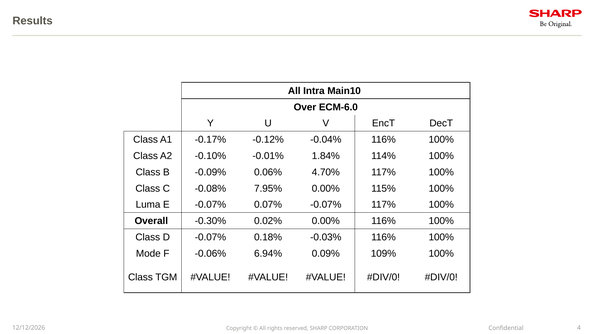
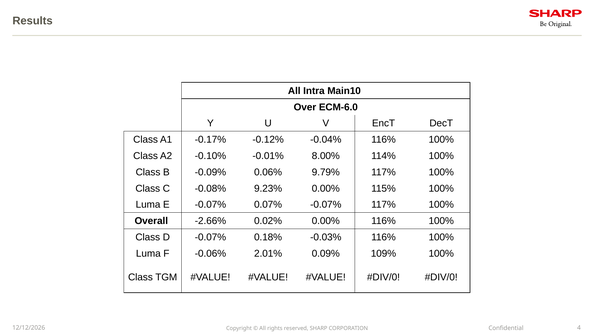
1.84%: 1.84% -> 8.00%
4.70%: 4.70% -> 9.79%
7.95%: 7.95% -> 9.23%
-0.30%: -0.30% -> -2.66%
Mode at (148, 254): Mode -> Luma
6.94%: 6.94% -> 2.01%
